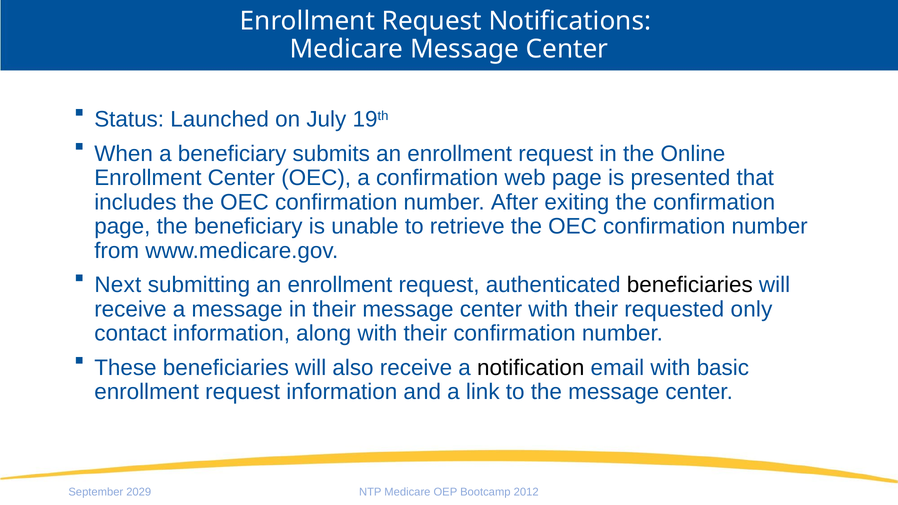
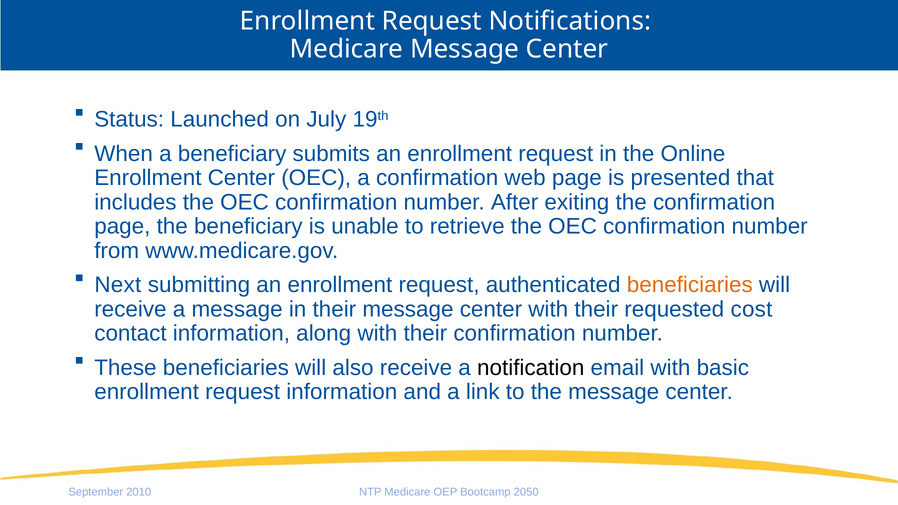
beneficiaries at (690, 285) colour: black -> orange
only: only -> cost
2029: 2029 -> 2010
2012: 2012 -> 2050
